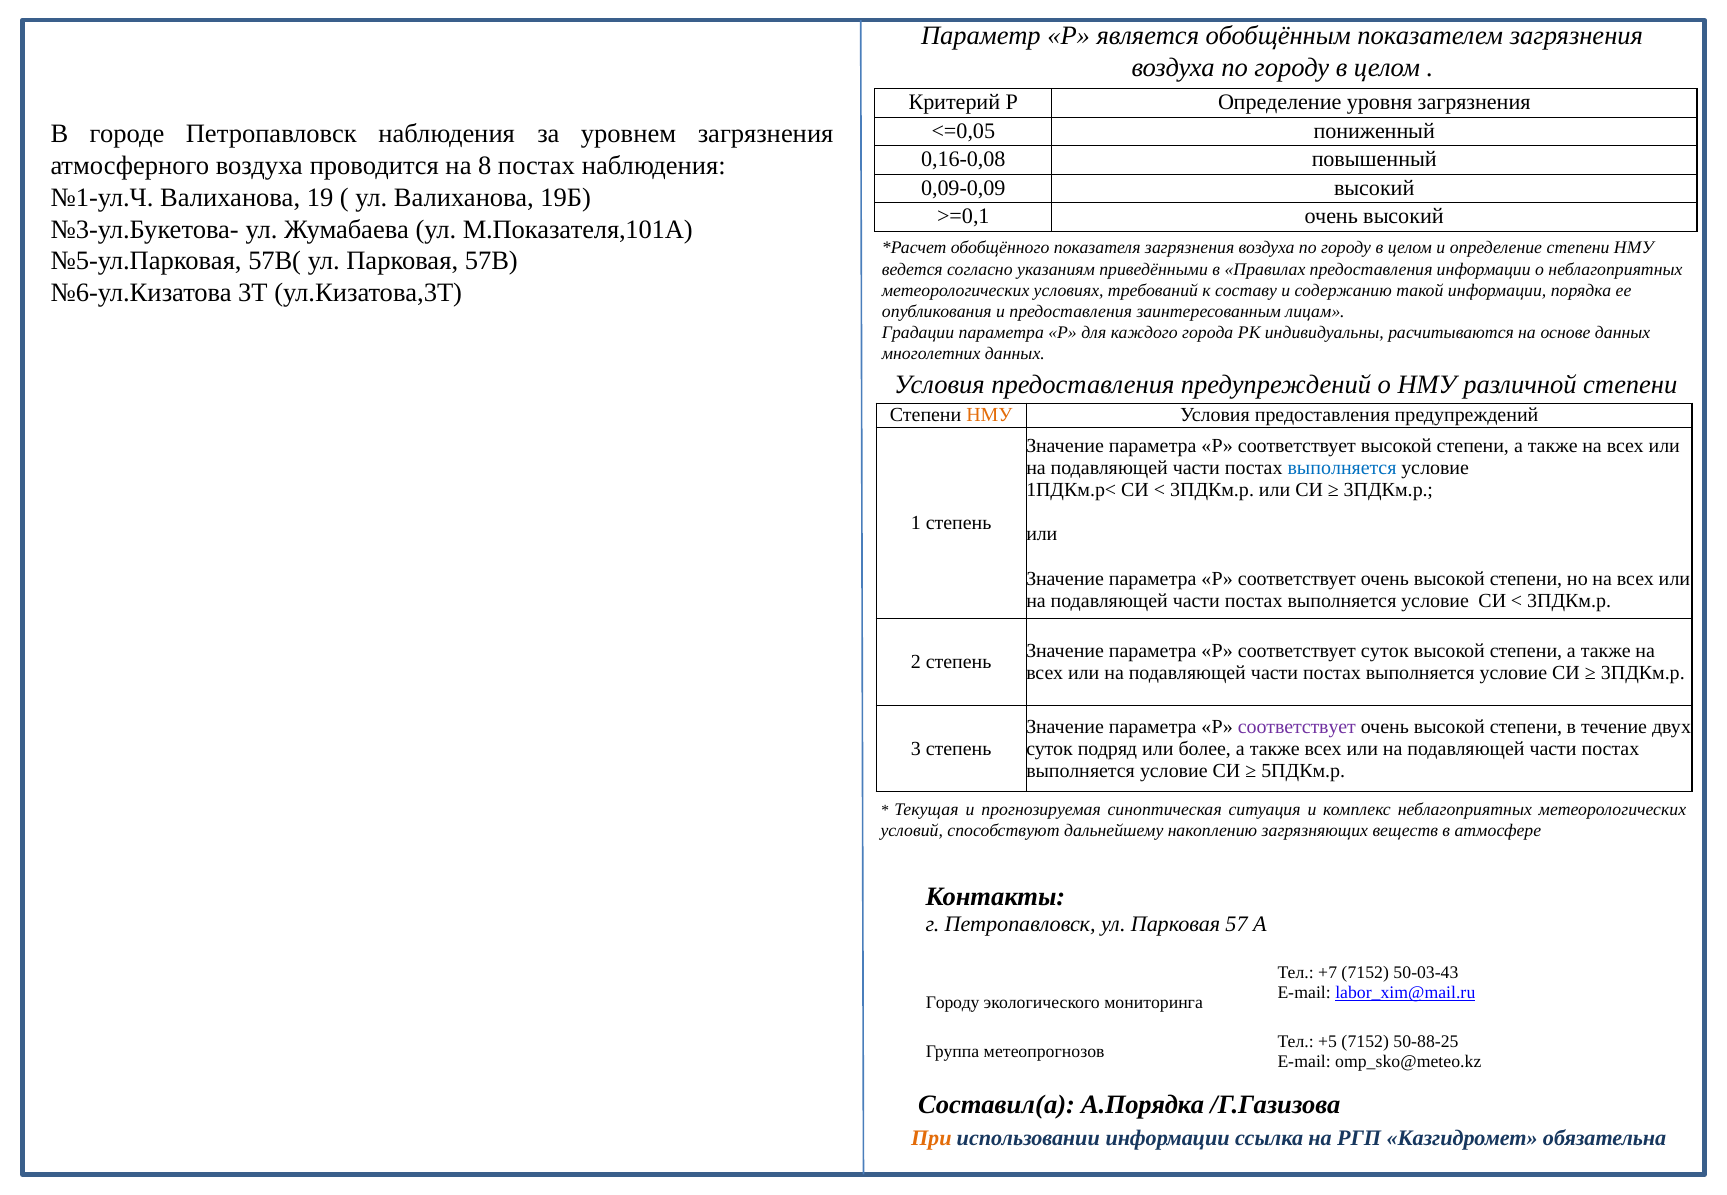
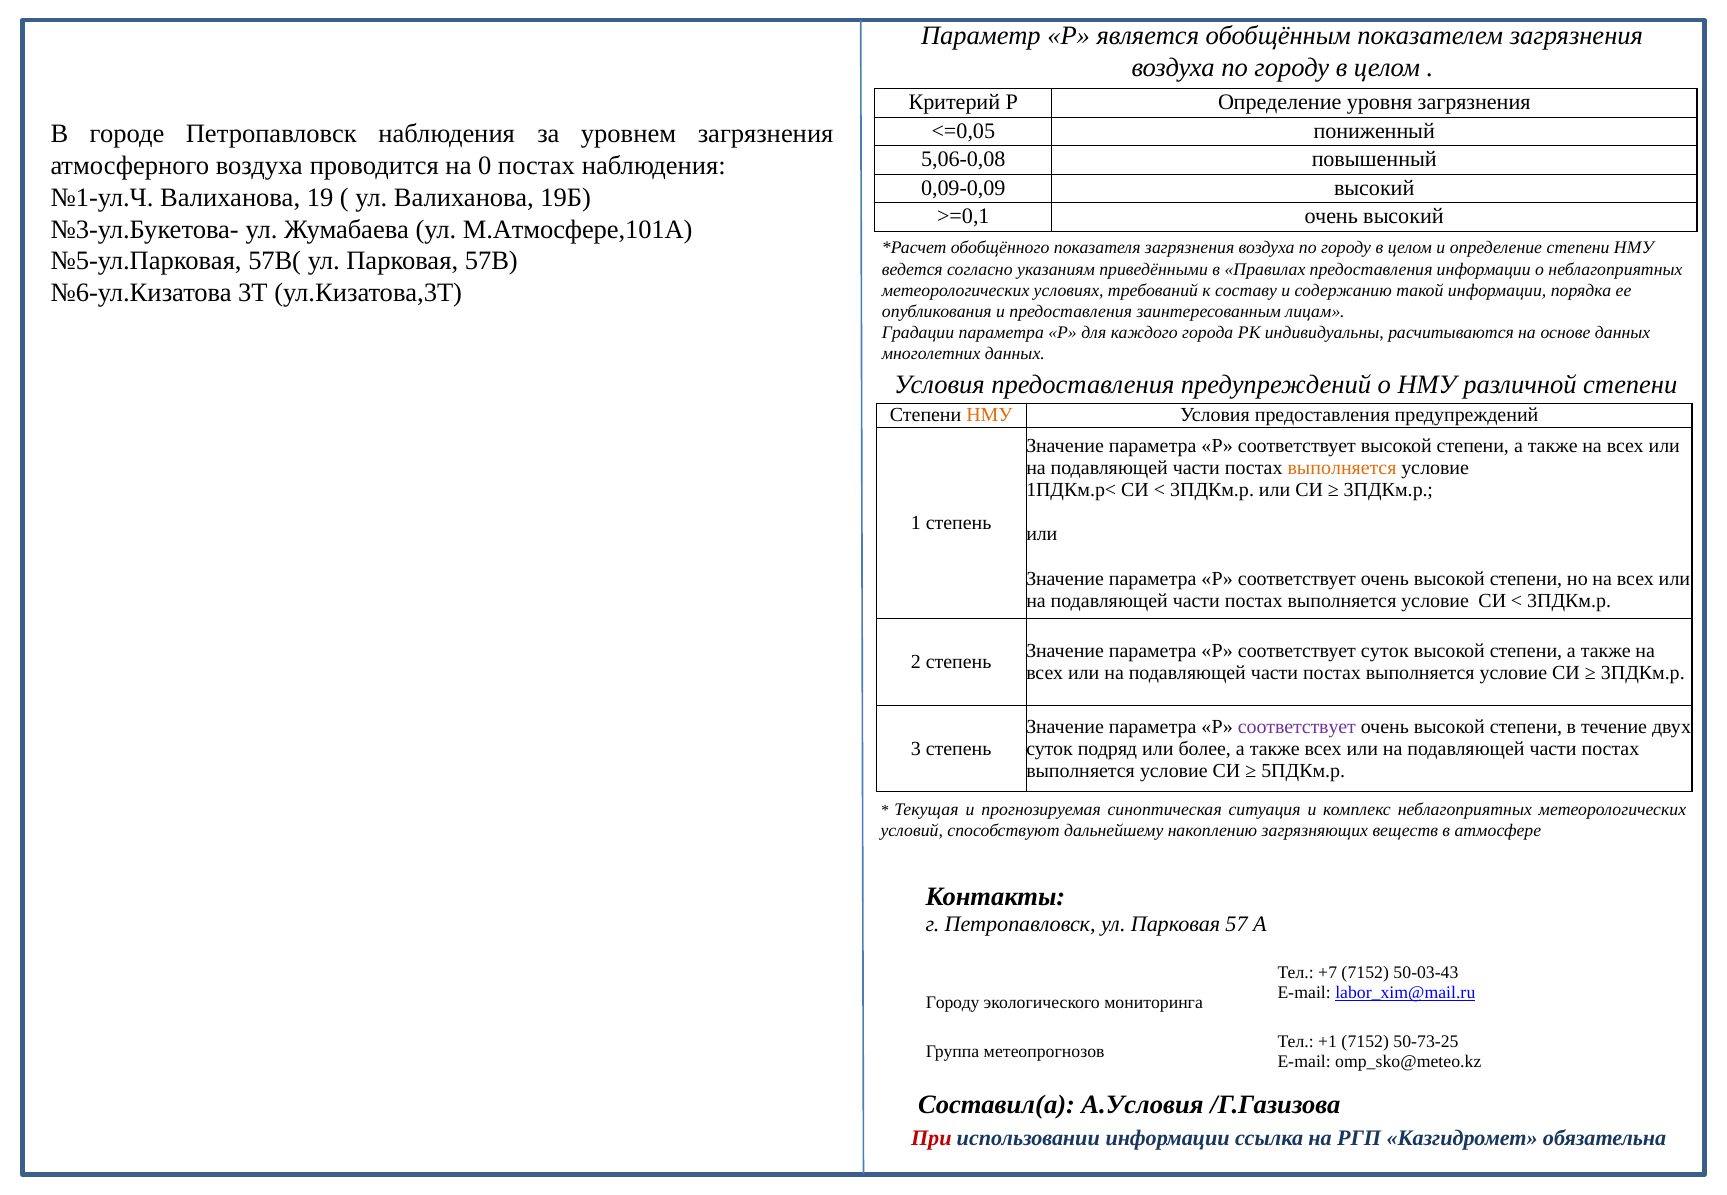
0,16-0,08: 0,16-0,08 -> 5,06-0,08
8: 8 -> 0
М.Показателя,101А: М.Показателя,101А -> М.Атмосфере,101А
выполняется at (1342, 468) colour: blue -> orange
+5: +5 -> +1
50-88-25: 50-88-25 -> 50-73-25
А.Порядка: А.Порядка -> А.Условия
При colour: orange -> red
